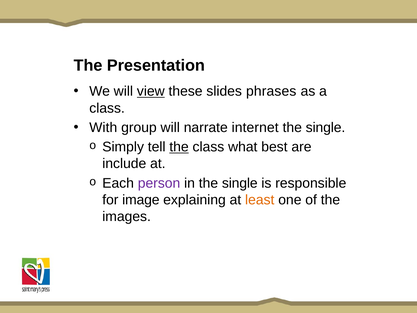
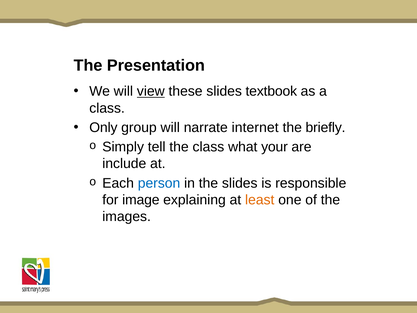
phrases: phrases -> textbook
With: With -> Only
single at (326, 127): single -> briefly
the at (179, 147) underline: present -> none
best: best -> your
person colour: purple -> blue
in the single: single -> slides
